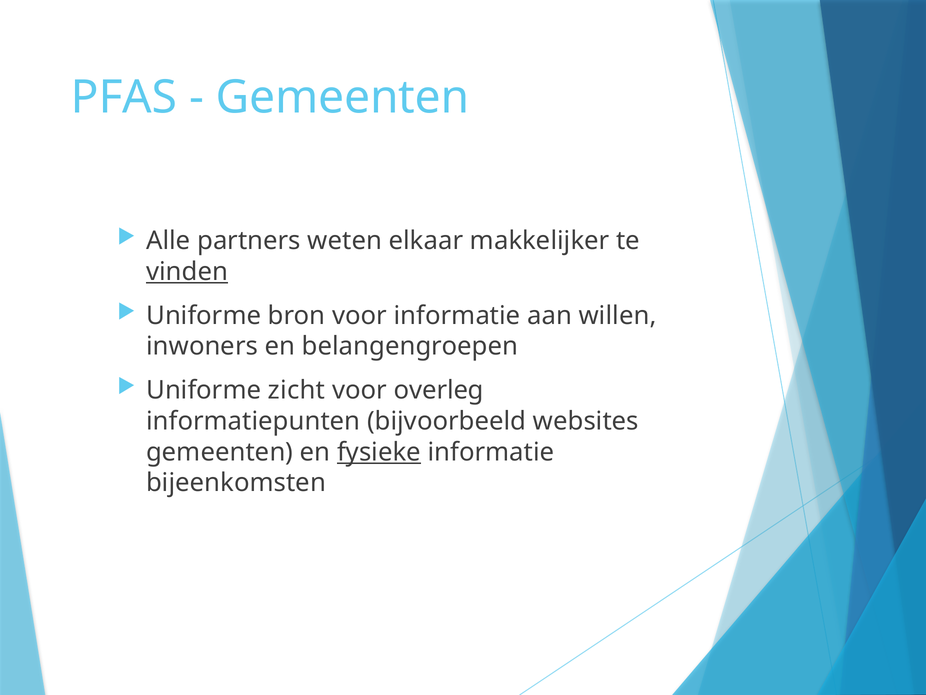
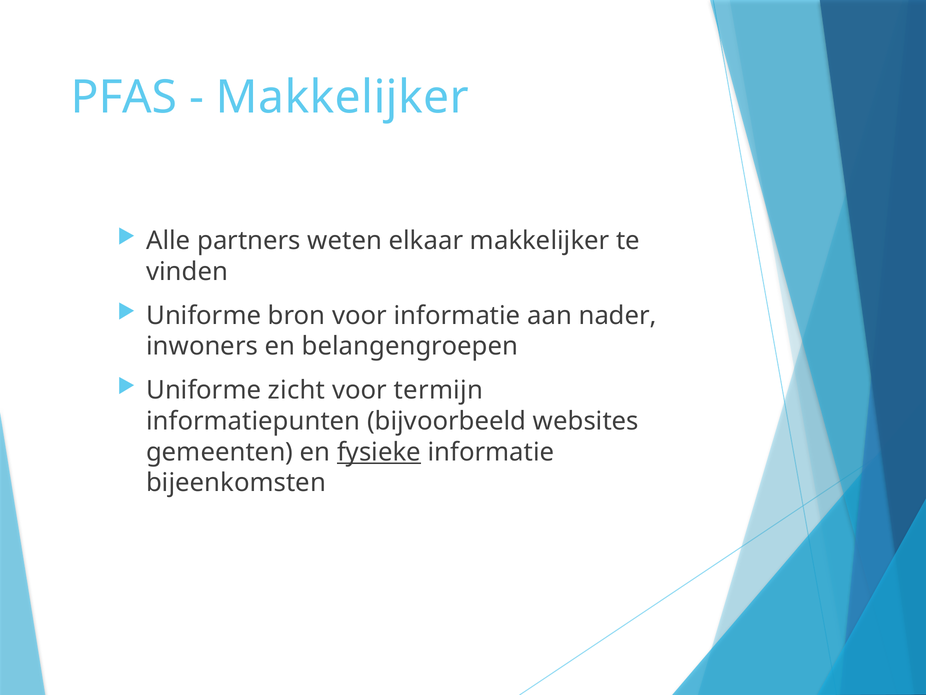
Gemeenten at (343, 97): Gemeenten -> Makkelijker
vinden underline: present -> none
willen: willen -> nader
overleg: overleg -> termijn
